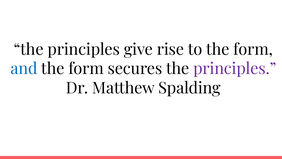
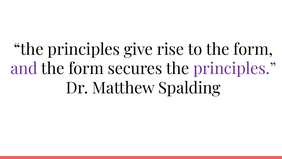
and colour: blue -> purple
